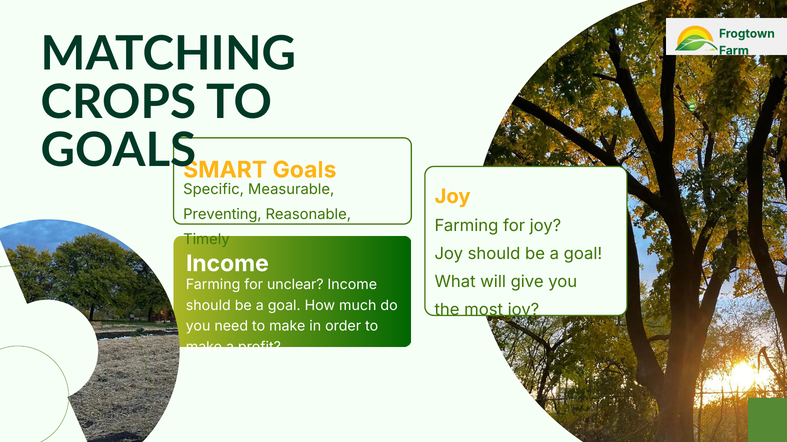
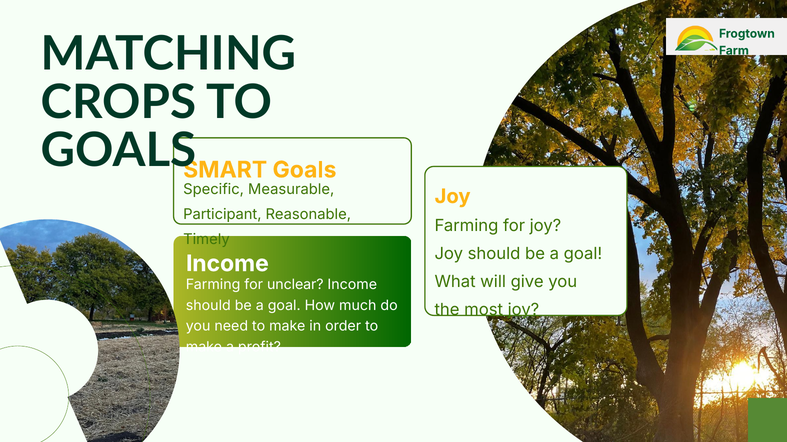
Preventing: Preventing -> Participant
